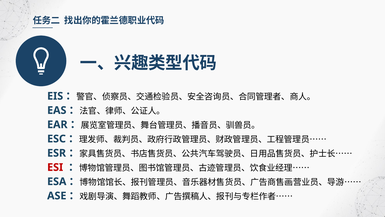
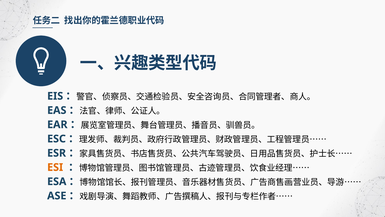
ESI colour: red -> orange
